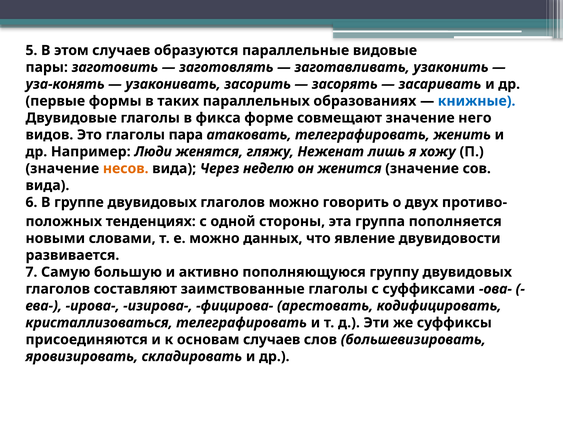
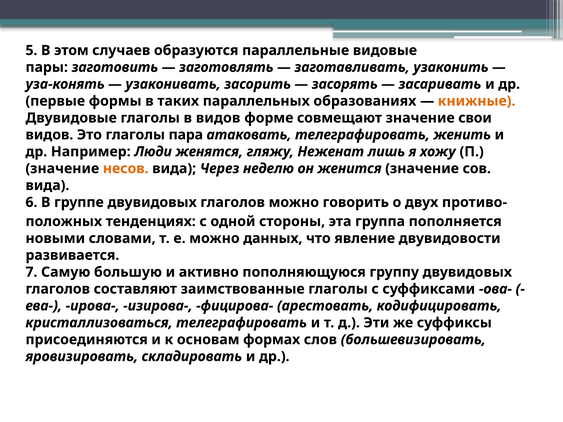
книжные colour: blue -> orange
в фикса: фикса -> видов
него: него -> свои
основам случаев: случаев -> формах
